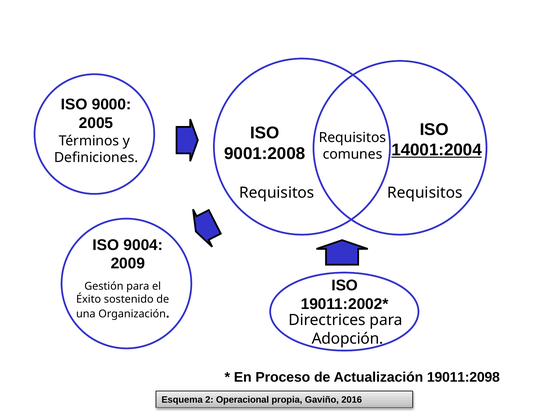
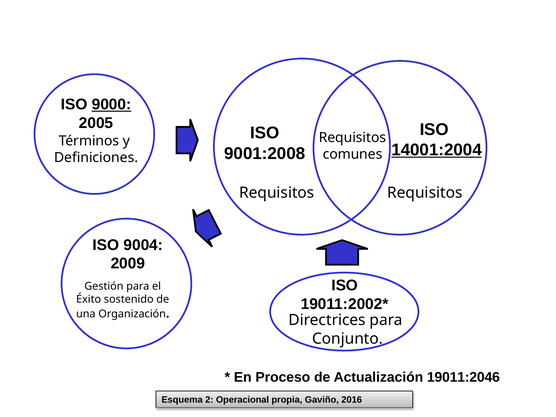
9000 underline: none -> present
Adopción: Adopción -> Conjunto
19011:2098: 19011:2098 -> 19011:2046
